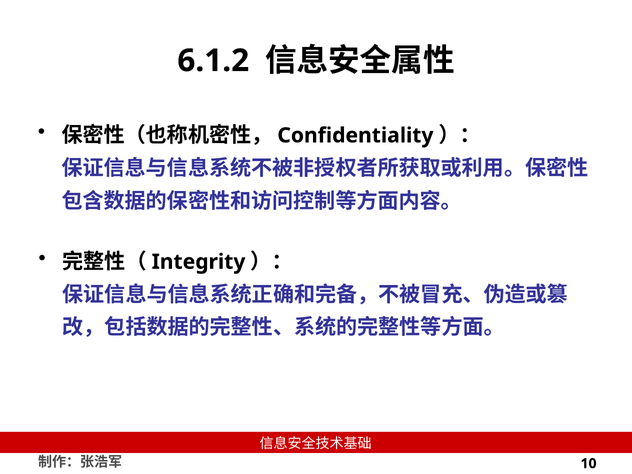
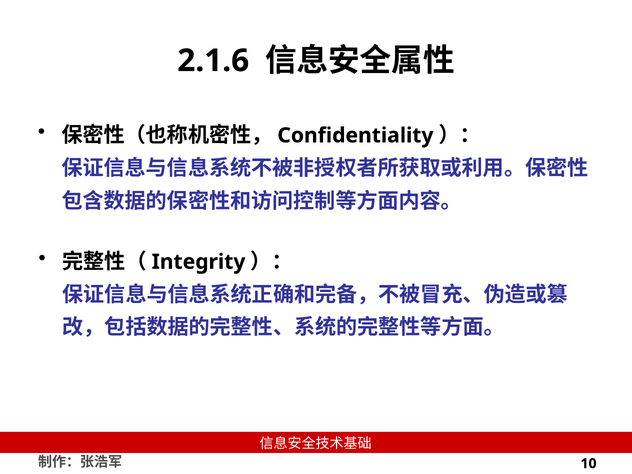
6.1.2: 6.1.2 -> 2.1.6
